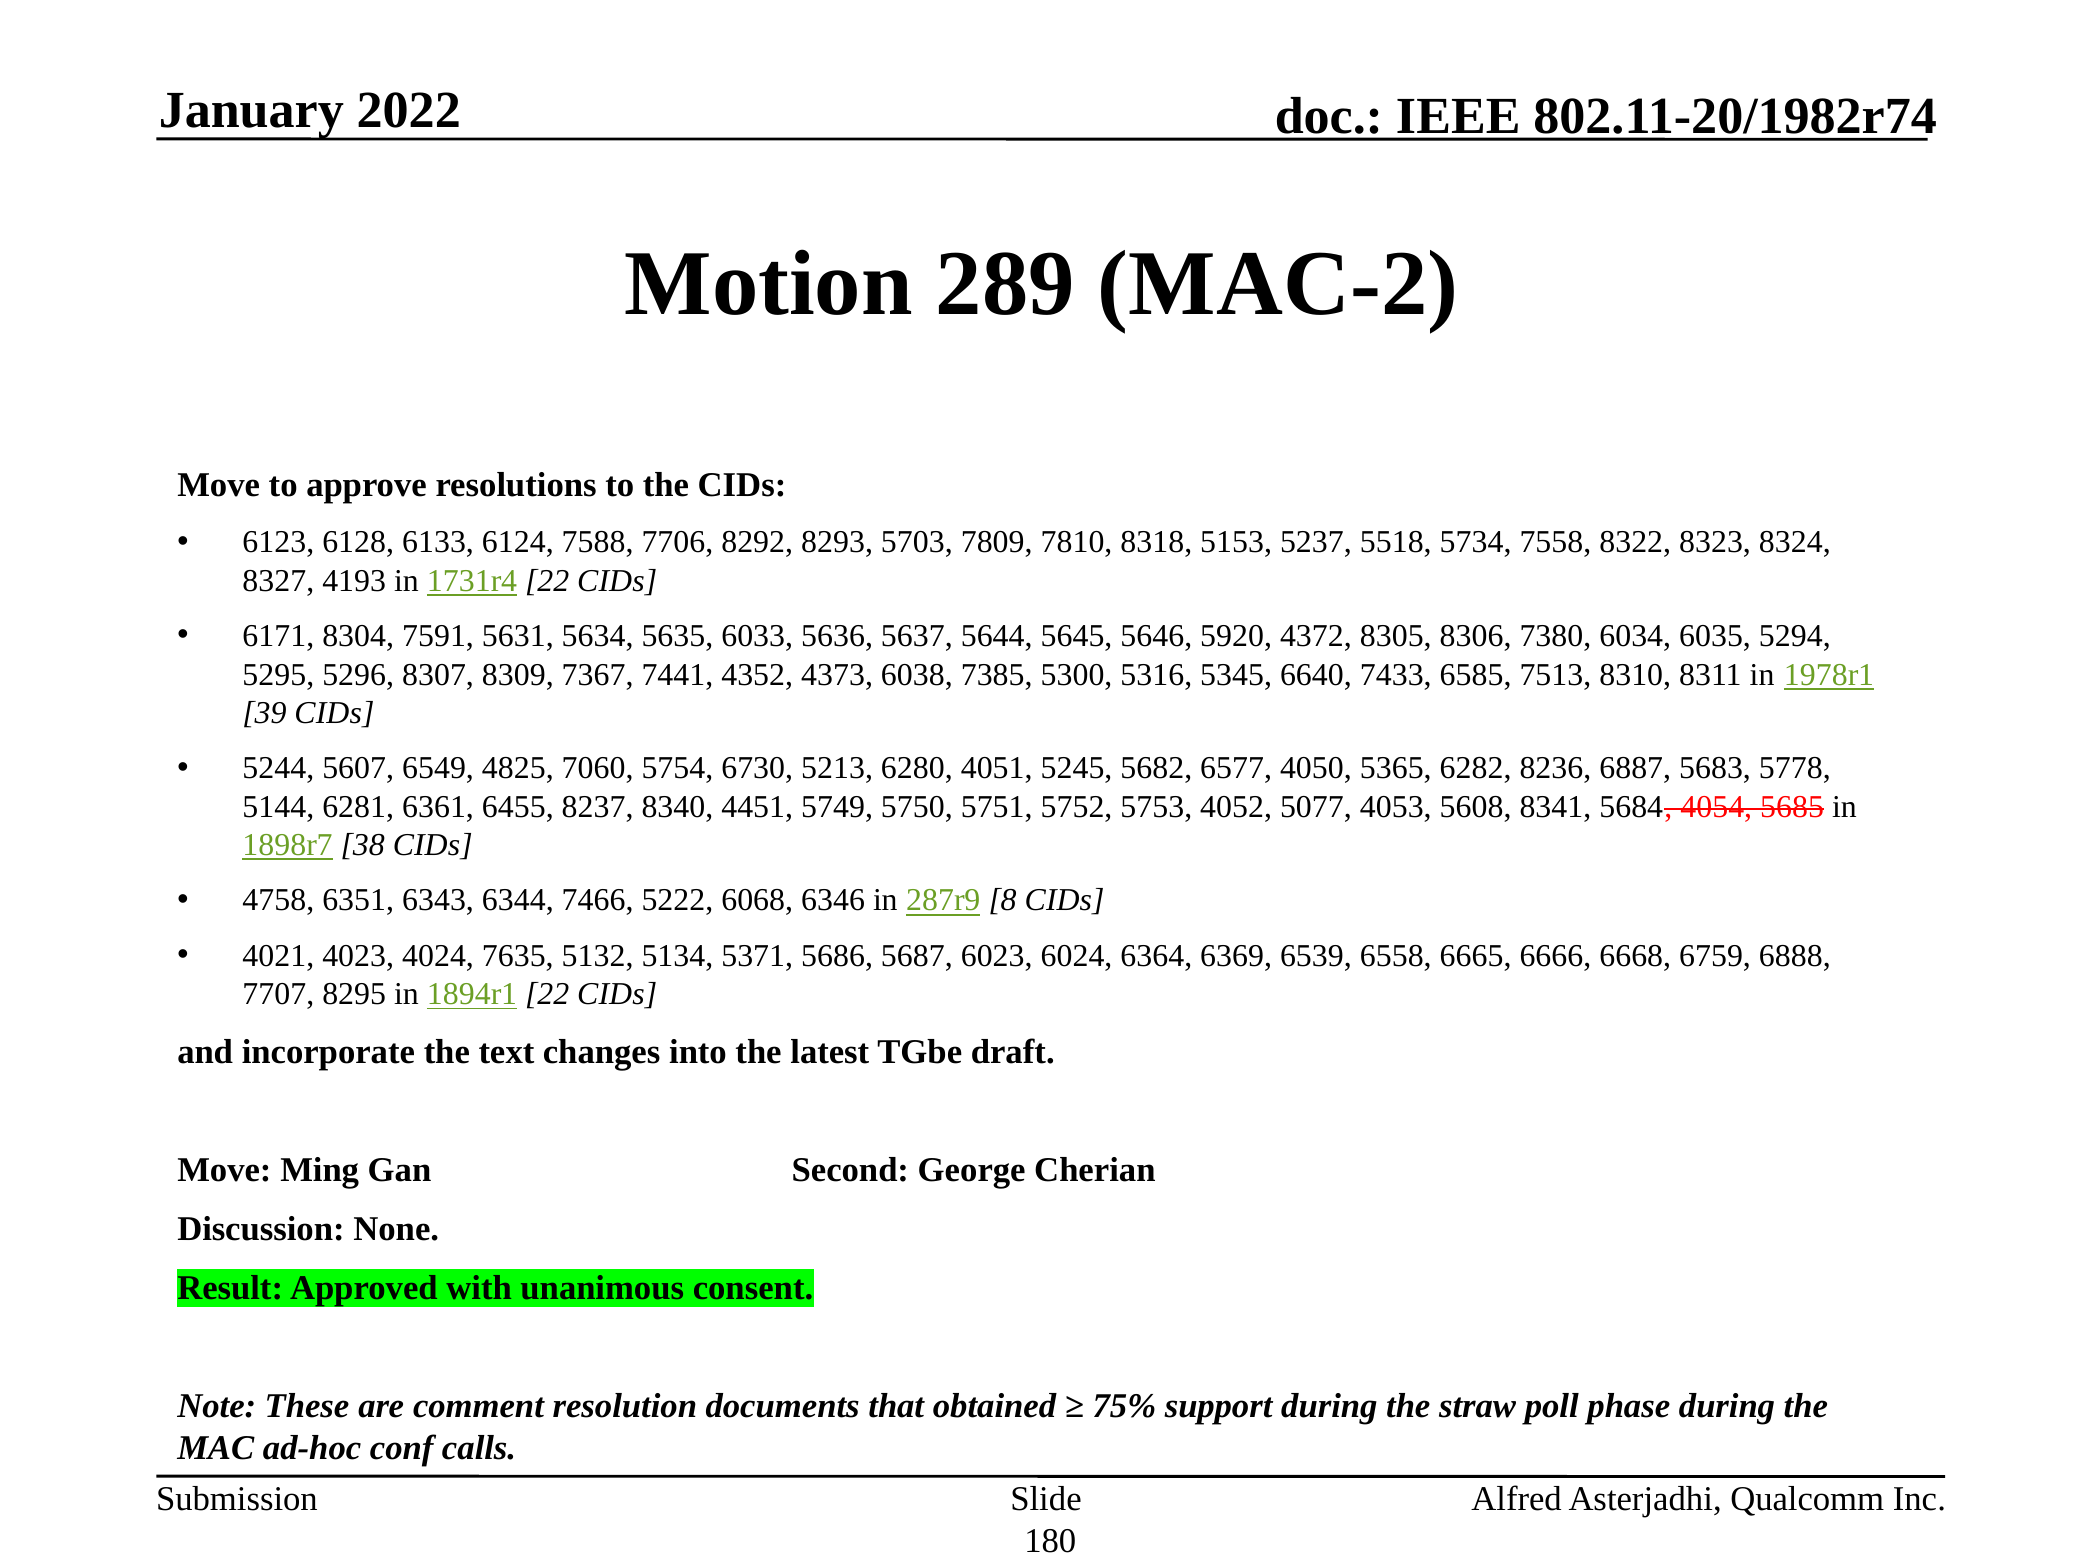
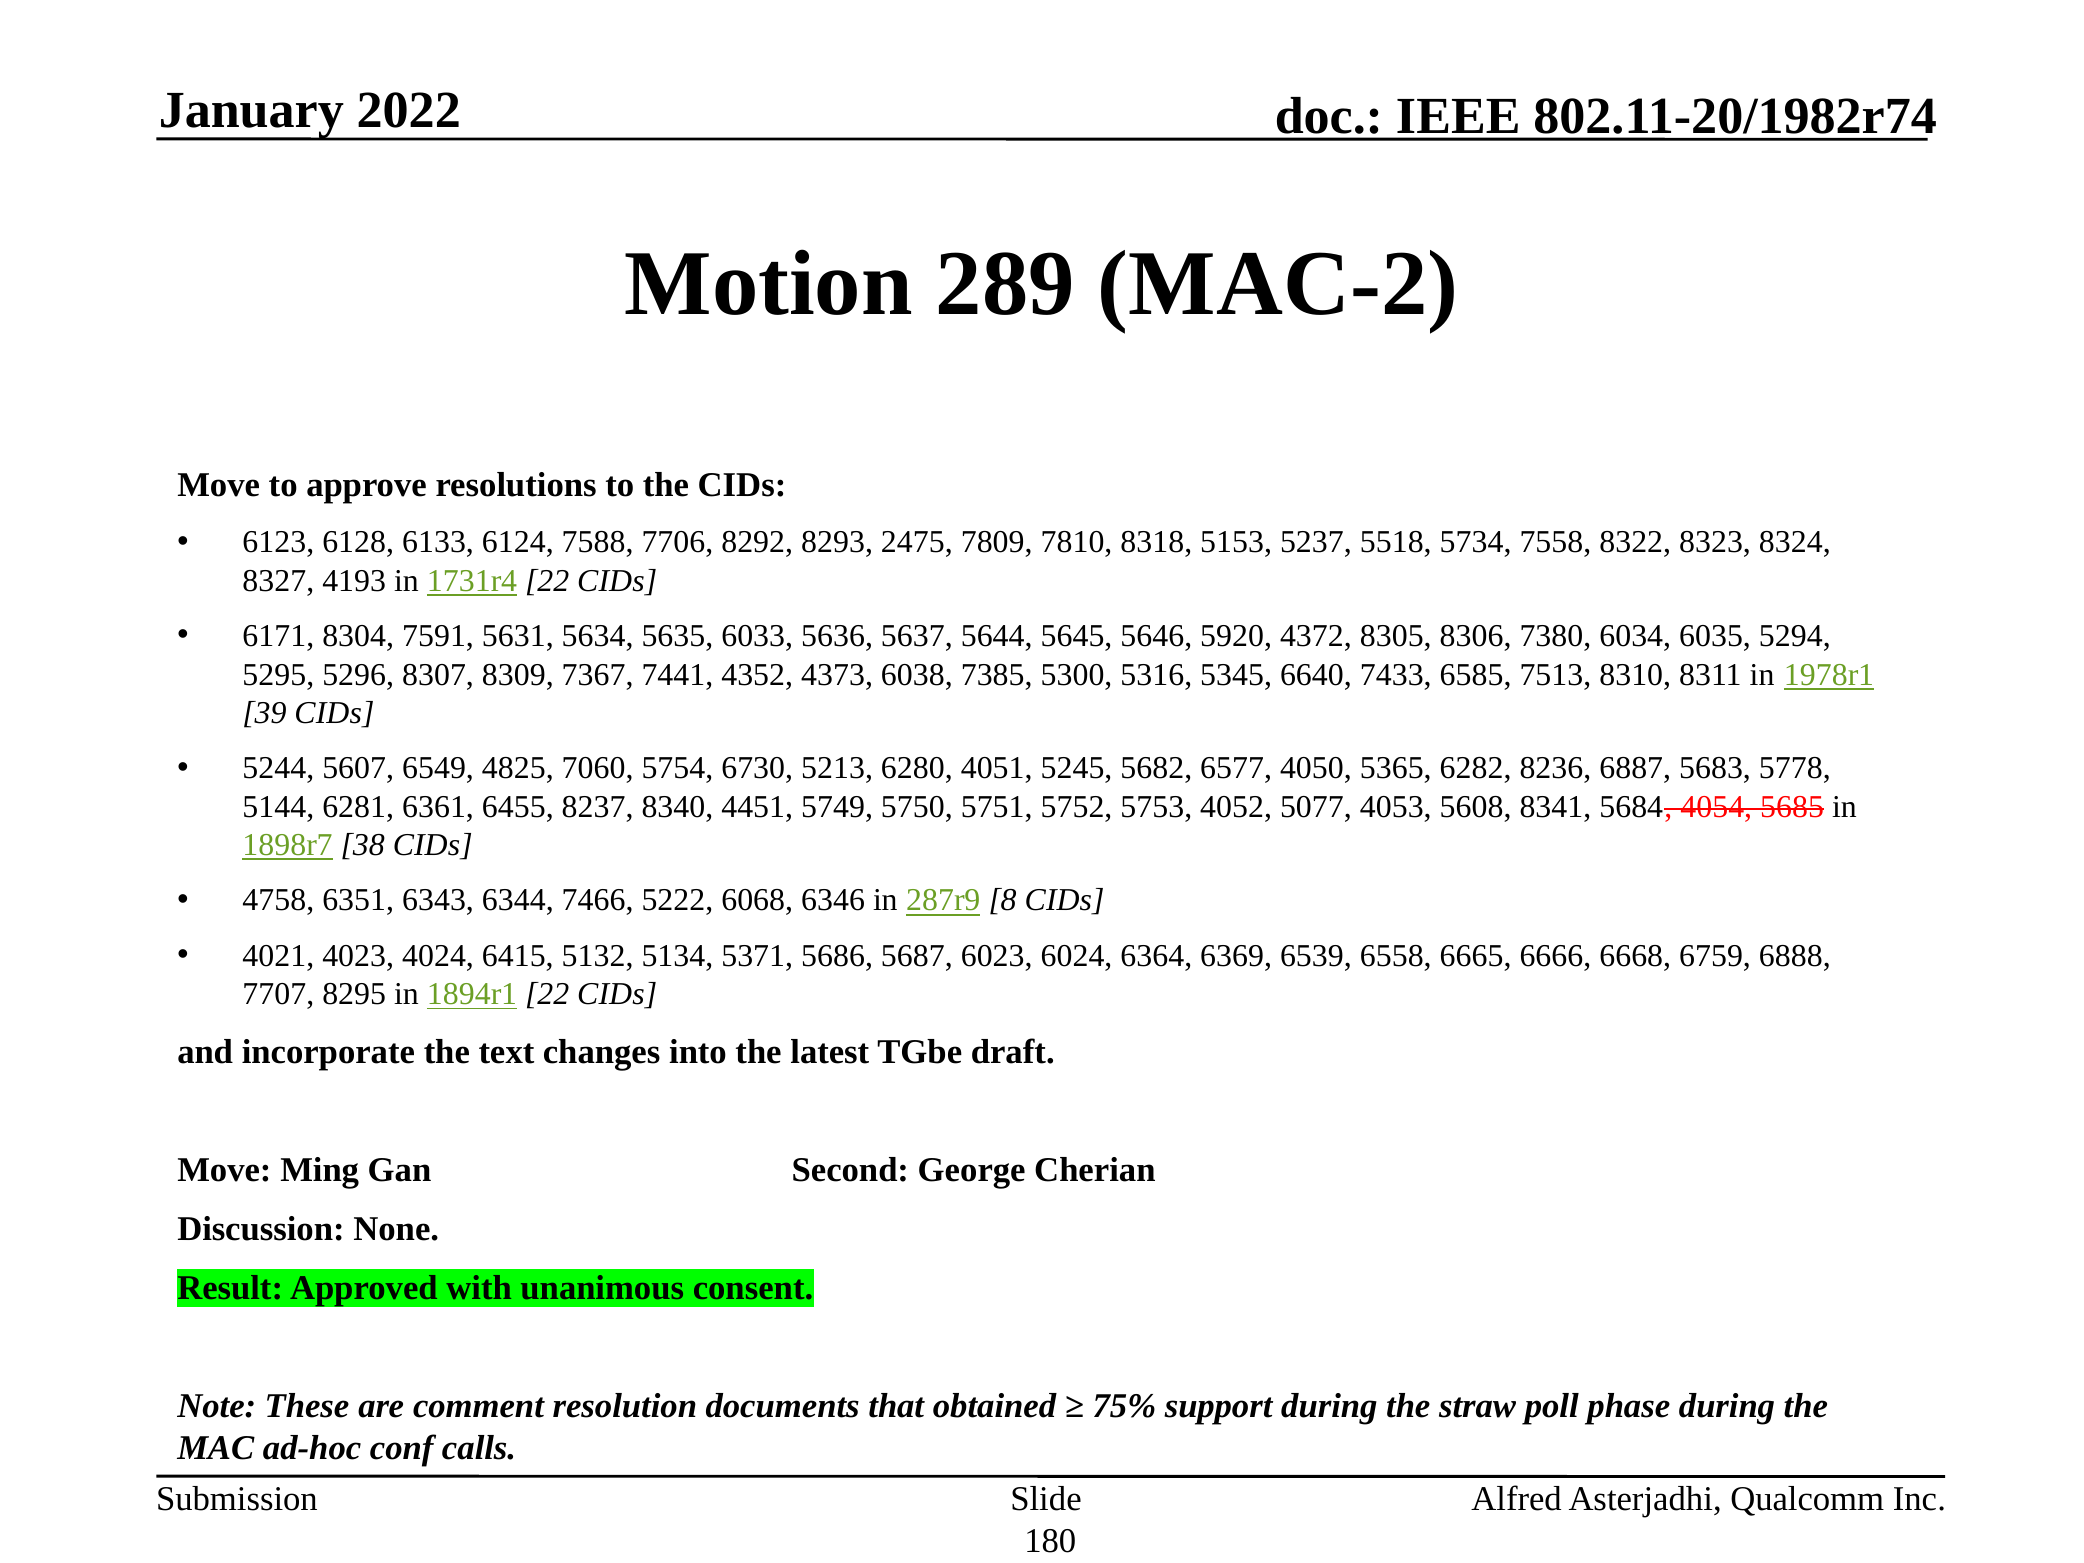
5703: 5703 -> 2475
7635: 7635 -> 6415
